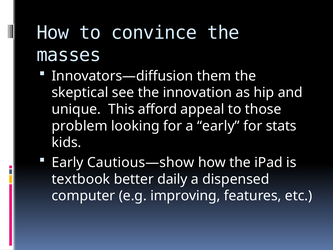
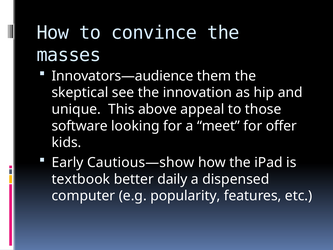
Innovators—diffusion: Innovators—diffusion -> Innovators—audience
afford: afford -> above
problem: problem -> software
a early: early -> meet
stats: stats -> offer
improving: improving -> popularity
